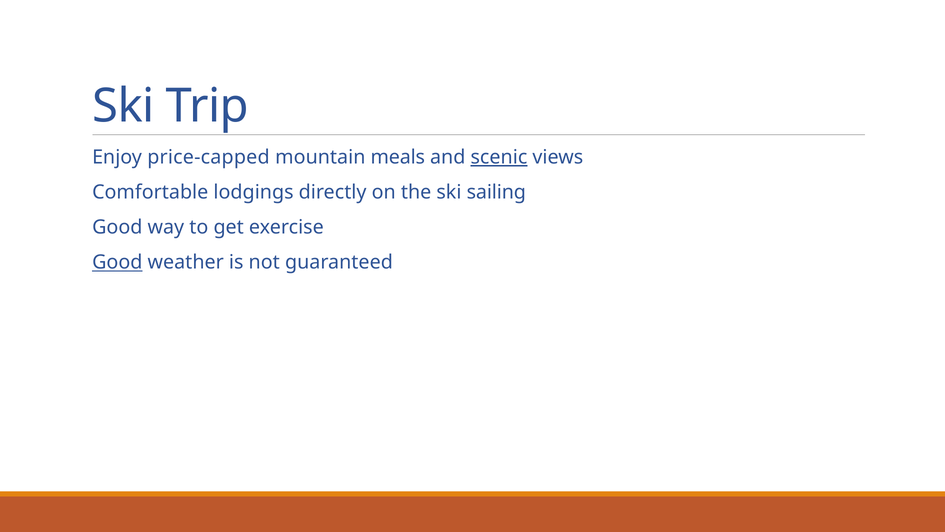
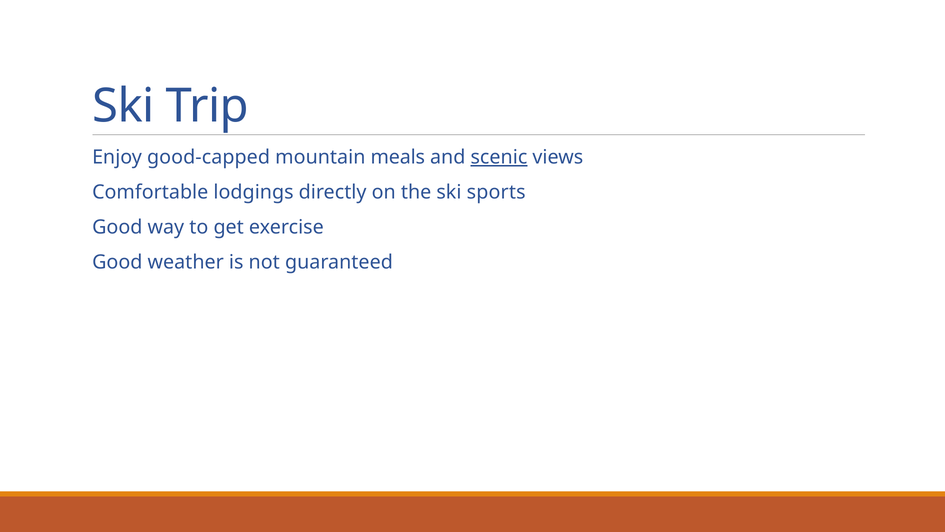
price-capped: price-capped -> good-capped
sailing: sailing -> sports
Good at (117, 262) underline: present -> none
